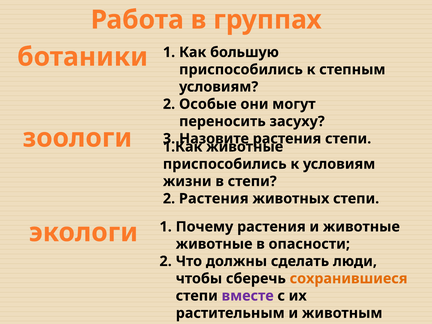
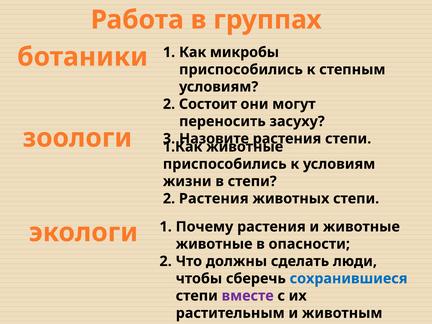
большую: большую -> микробы
Особые: Особые -> Состоит
сохранившиеся colour: orange -> blue
